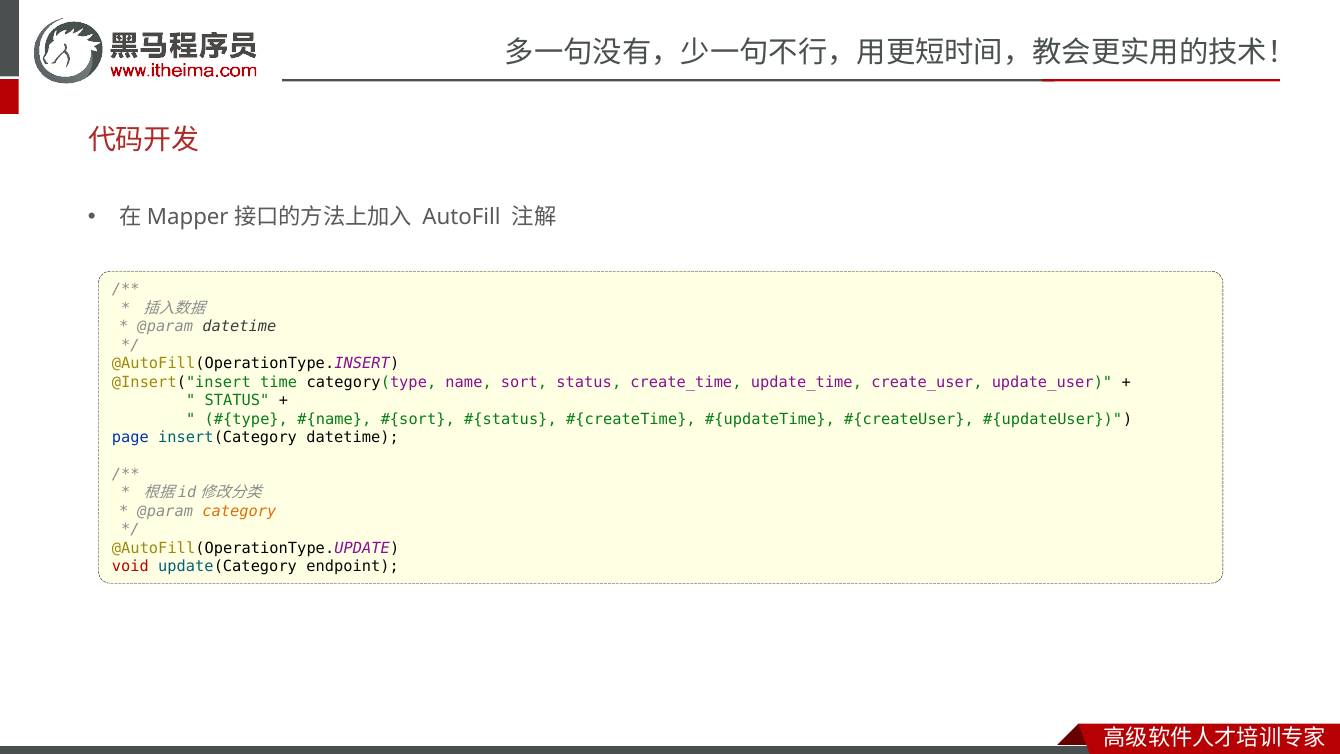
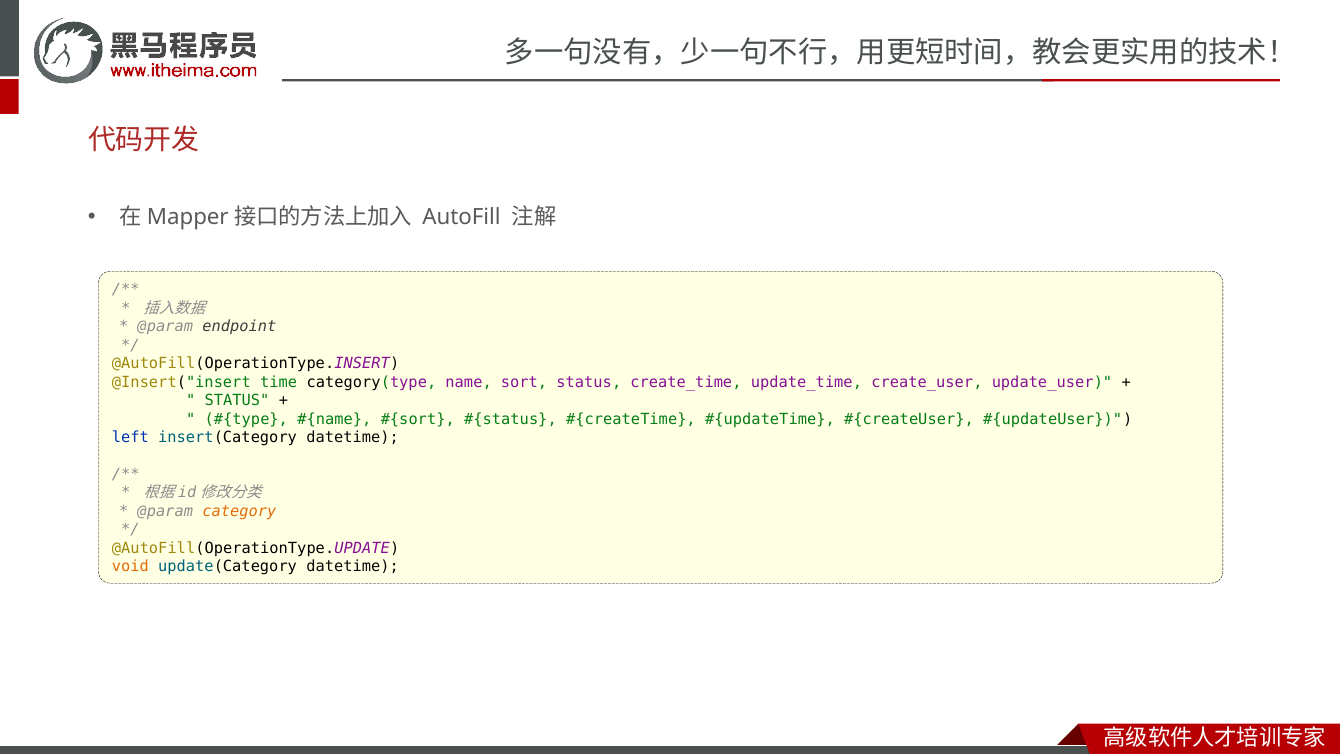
@param datetime: datetime -> endpoint
page: page -> left
void colour: red -> orange
update(Category endpoint: endpoint -> datetime
